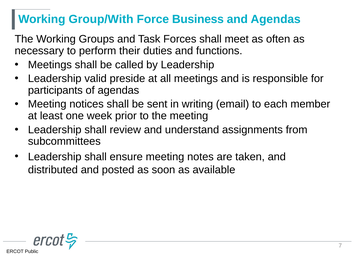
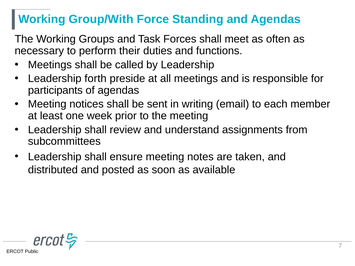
Business: Business -> Standing
valid: valid -> forth
